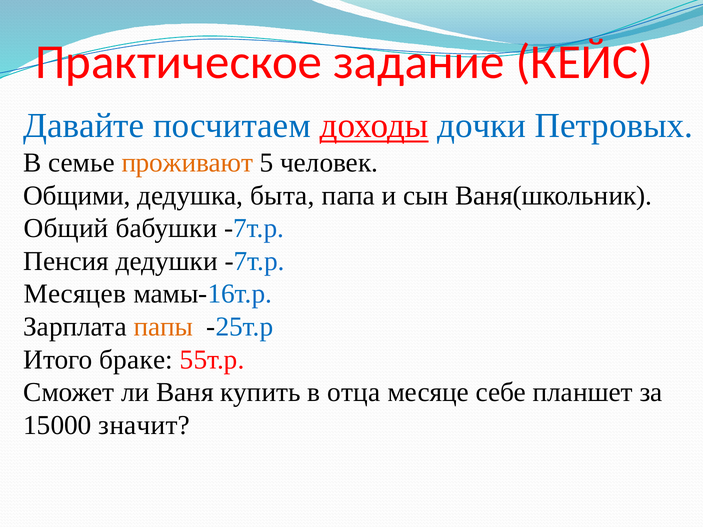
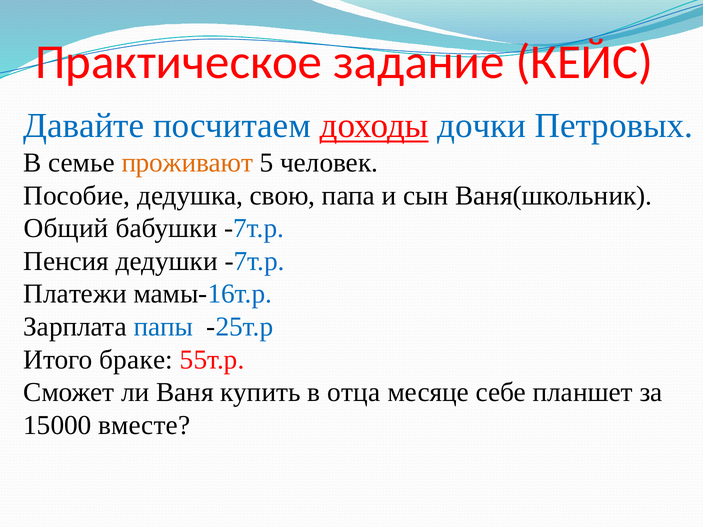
Общими: Общими -> Пособие
быта: быта -> свою
Месяцев: Месяцев -> Платежи
папы colour: orange -> blue
значит: значит -> вместе
